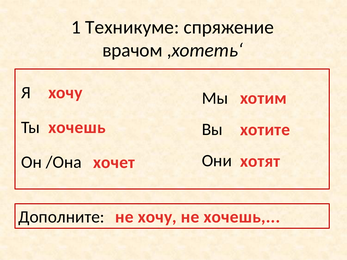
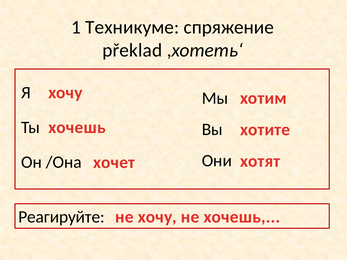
врачом: врачом -> překlad
Дополните: Дополните -> Реагируйте
